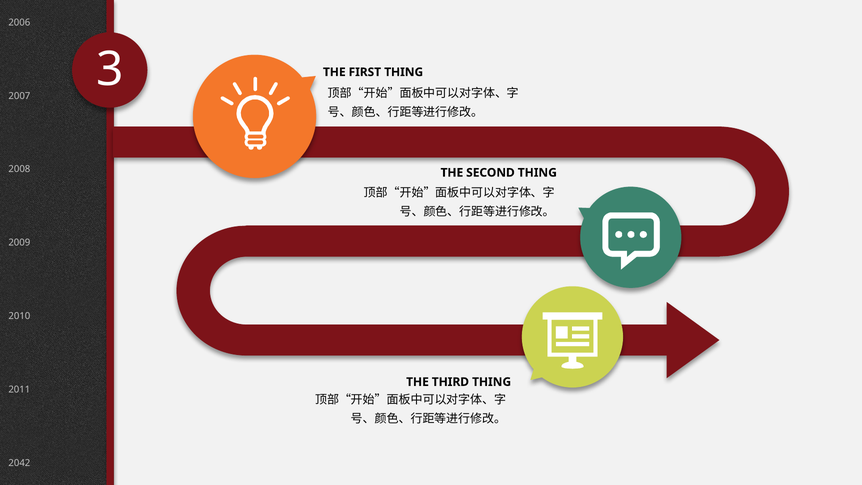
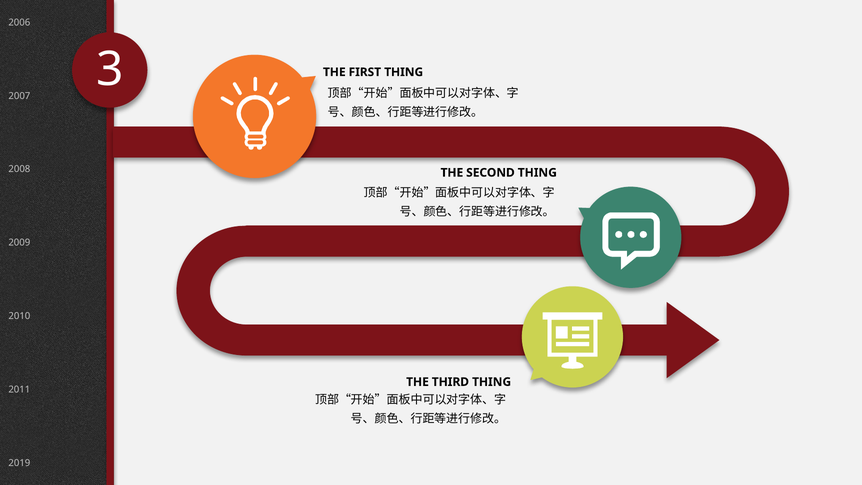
2042: 2042 -> 2019
